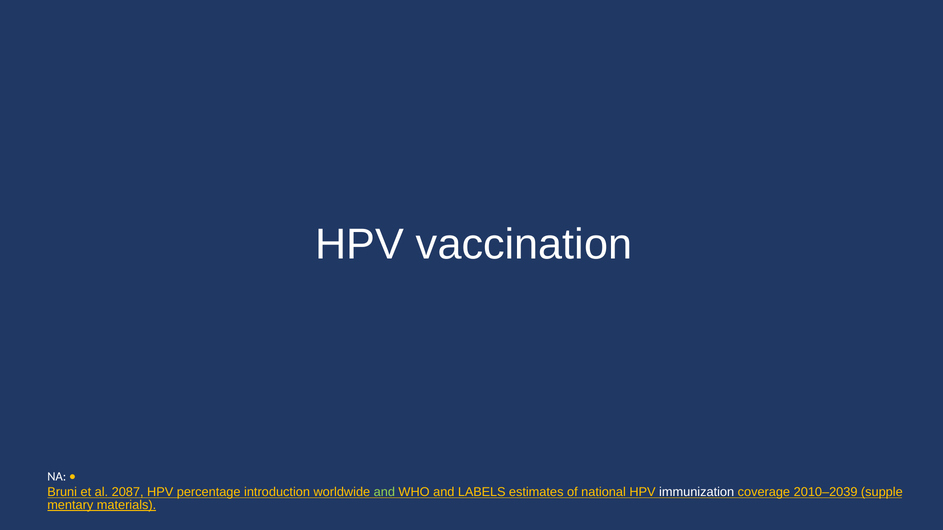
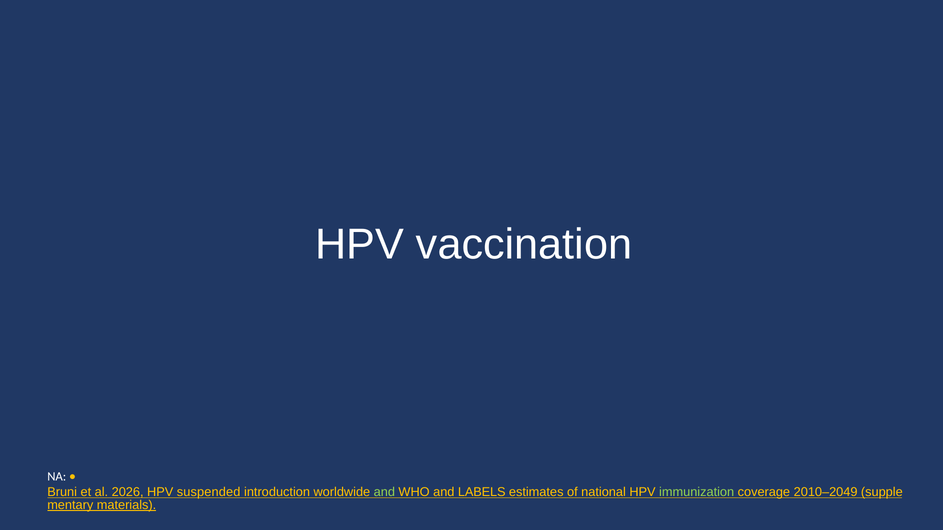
2087: 2087 -> 2026
percentage: percentage -> suspended
immunization colour: white -> light green
2010–2039: 2010–2039 -> 2010–2049
